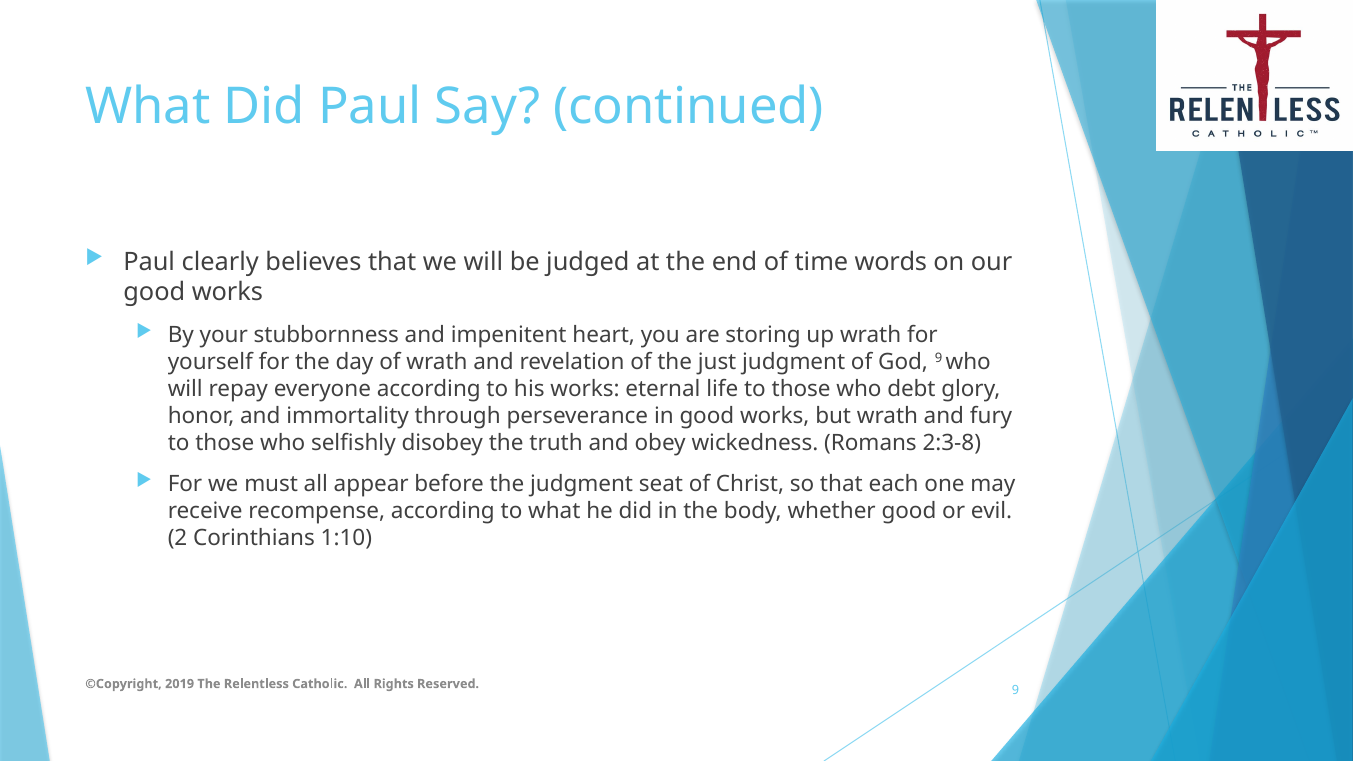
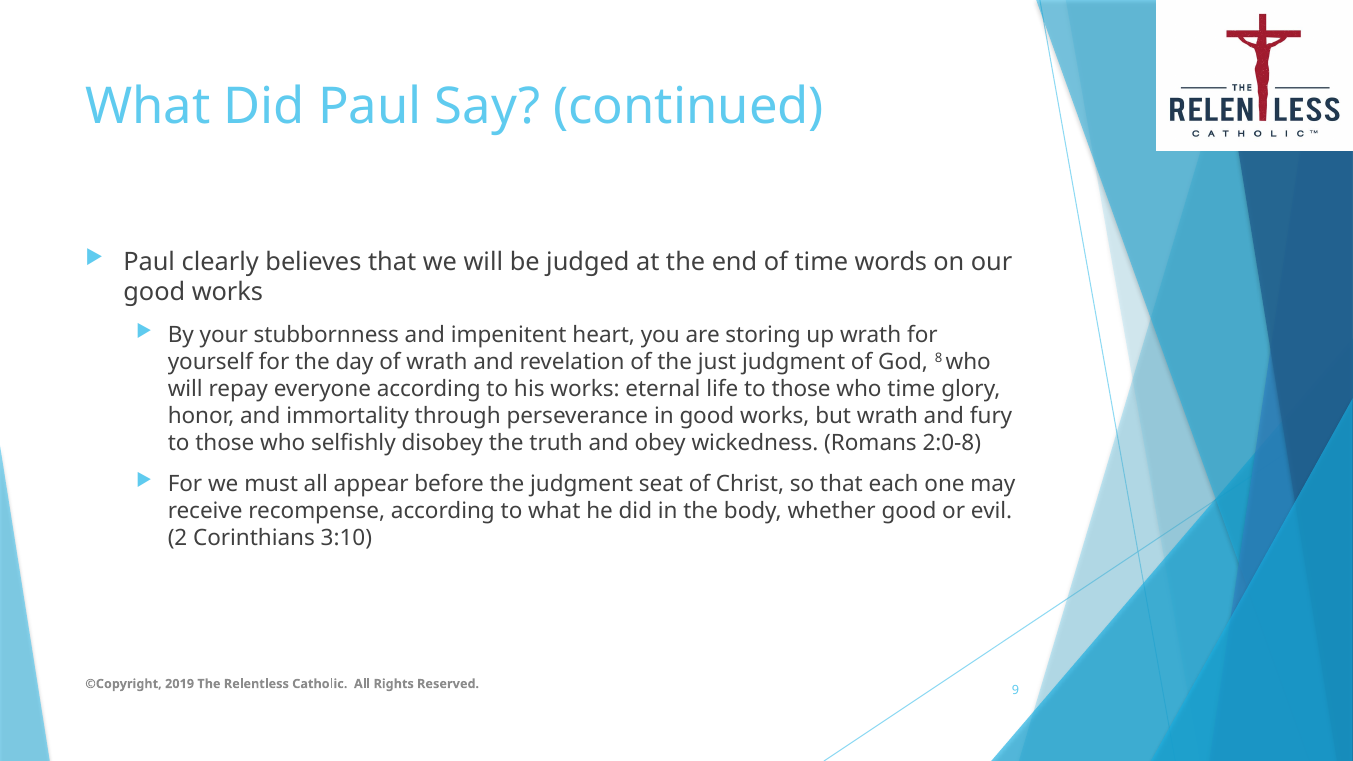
God 9: 9 -> 8
who debt: debt -> time
2:3-8: 2:3-8 -> 2:0-8
1:10: 1:10 -> 3:10
